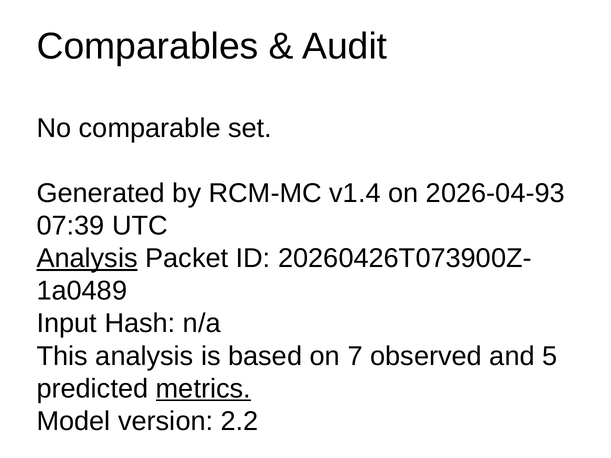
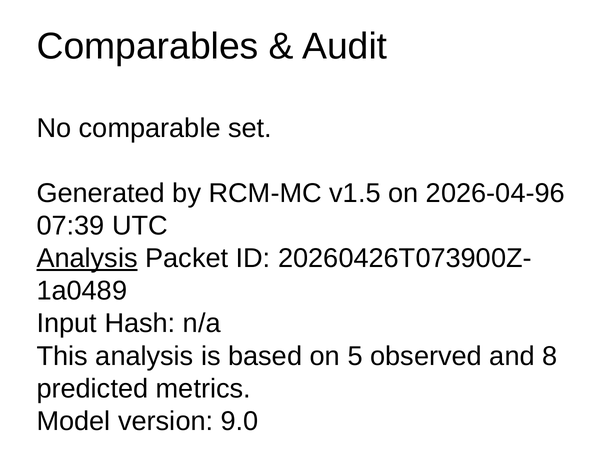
v1.4: v1.4 -> v1.5
2026-04-93: 2026-04-93 -> 2026-04-96
7: 7 -> 5
5: 5 -> 8
metrics underline: present -> none
2.2: 2.2 -> 9.0
